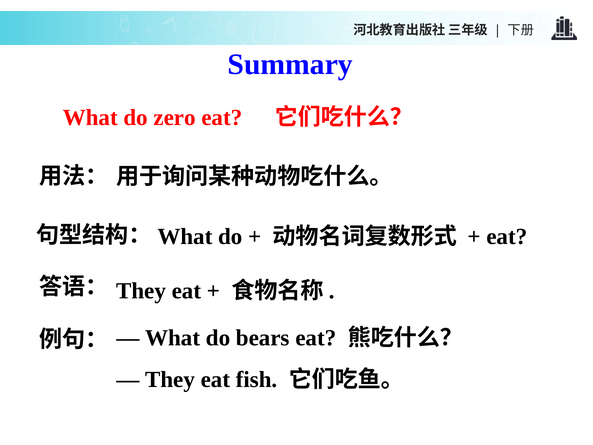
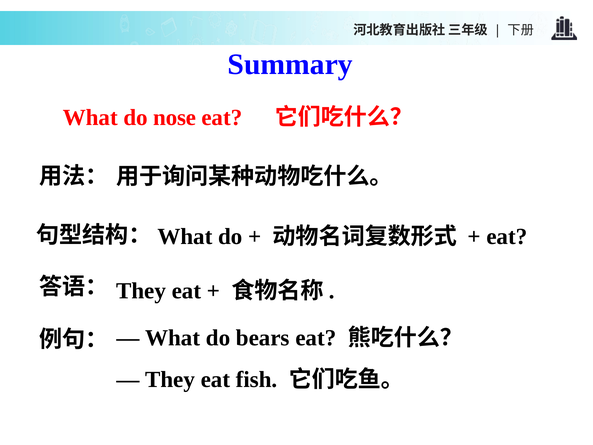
zero: zero -> nose
